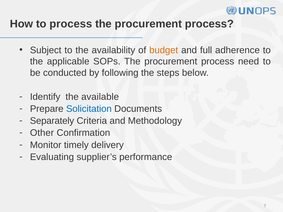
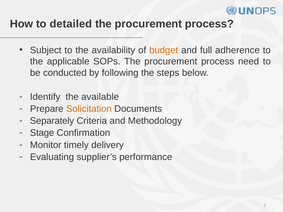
to process: process -> detailed
Solicitation colour: blue -> orange
Other: Other -> Stage
